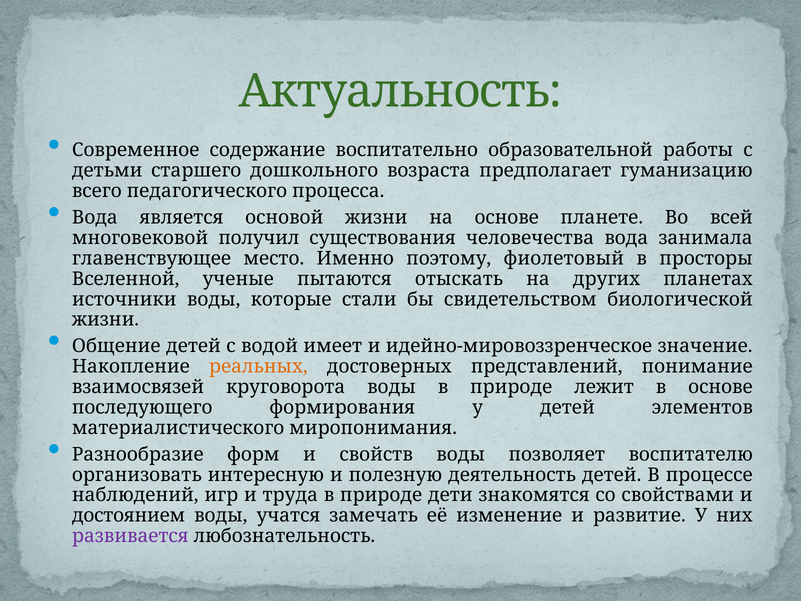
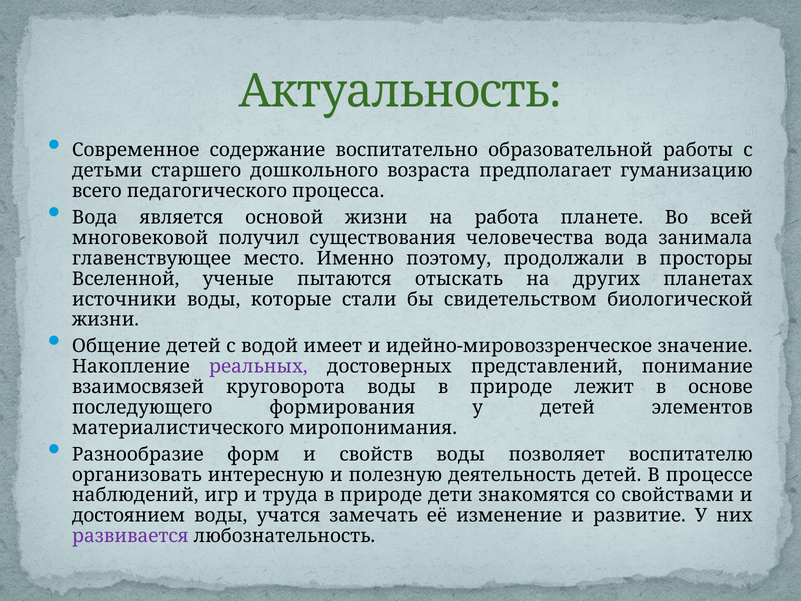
на основе: основе -> работа
фиолетовый: фиолетовый -> продолжали
реальных colour: orange -> purple
